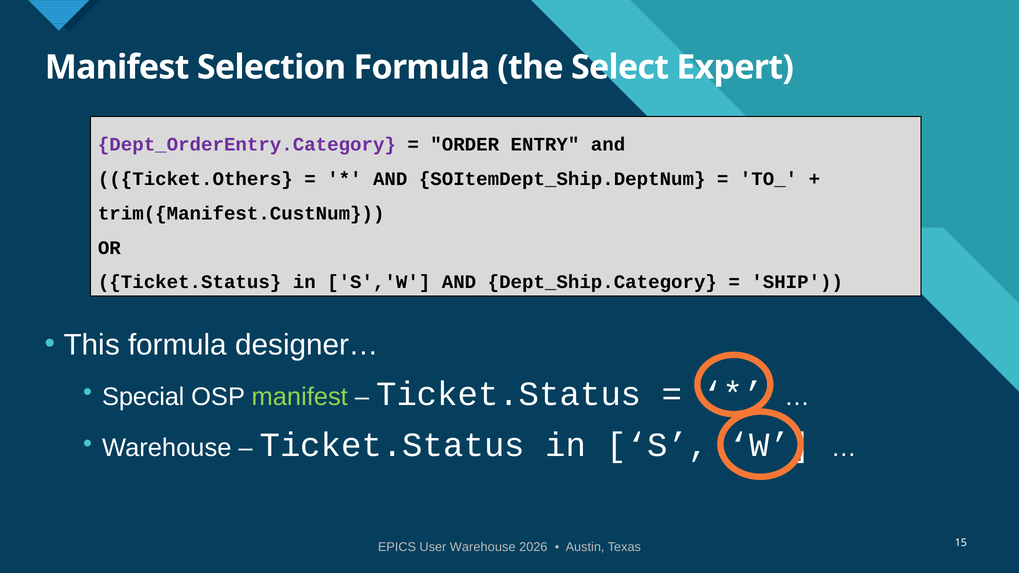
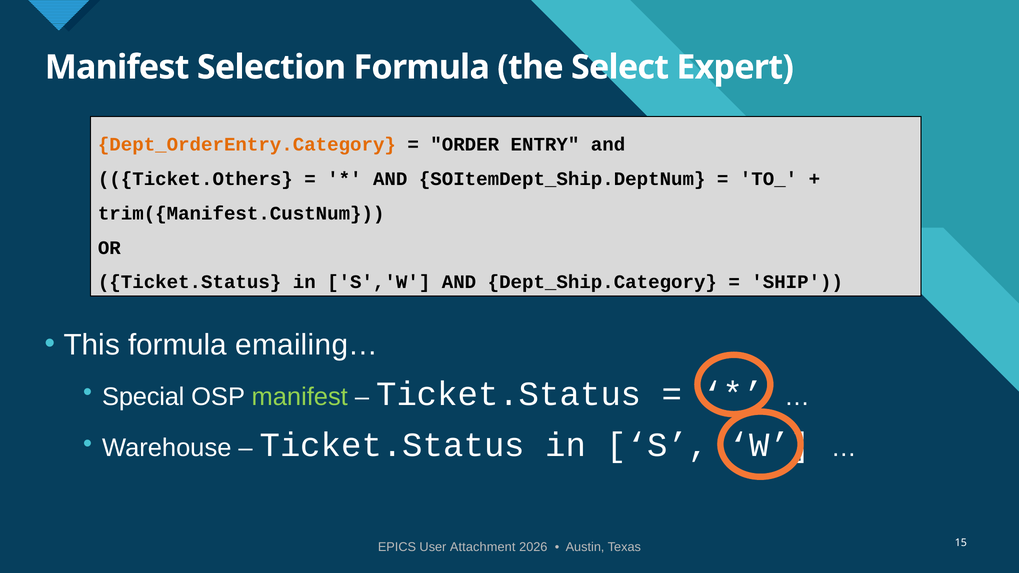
Dept_OrderEntry.Category colour: purple -> orange
designer…: designer… -> emailing…
User Warehouse: Warehouse -> Attachment
